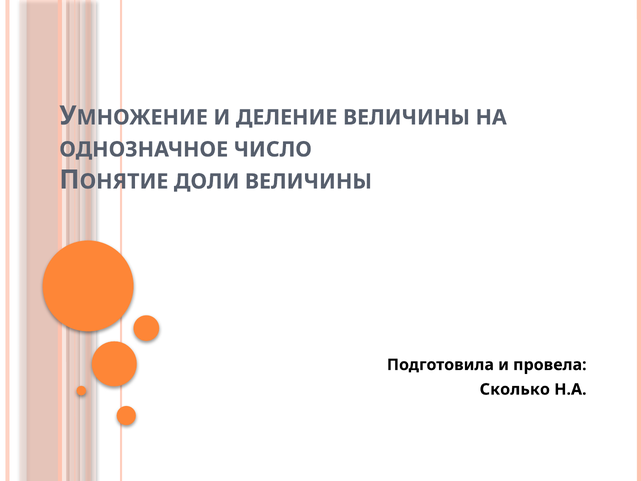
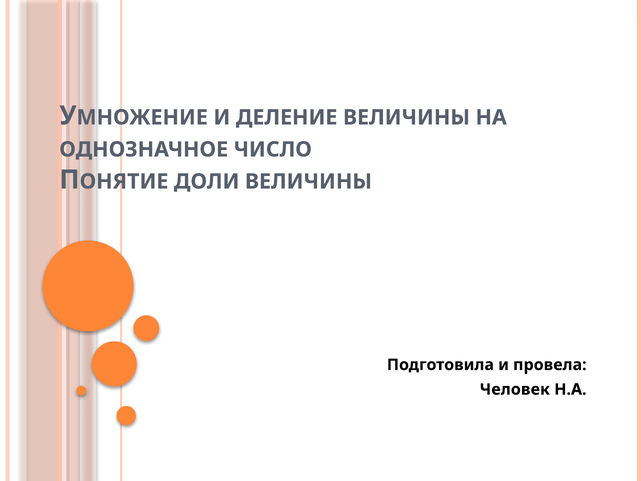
Сколько: Сколько -> Человек
